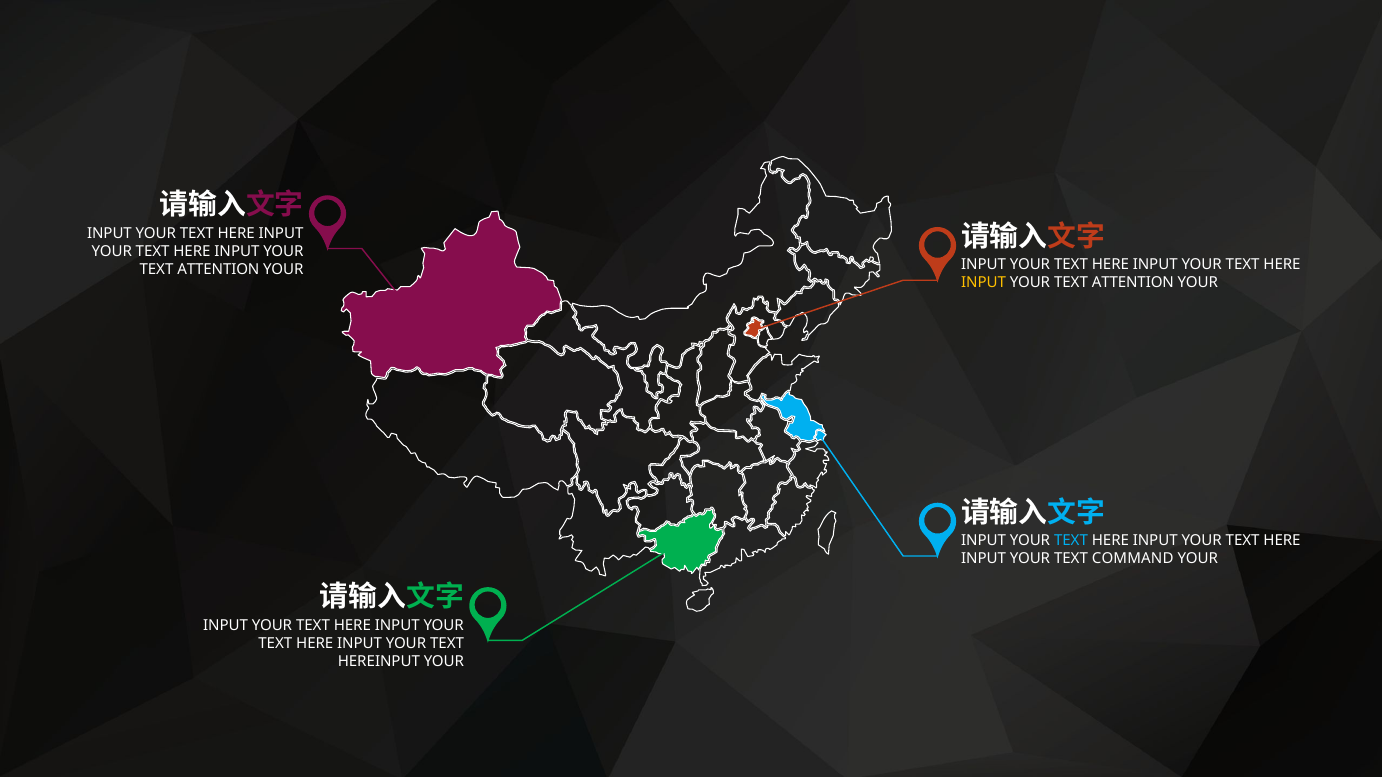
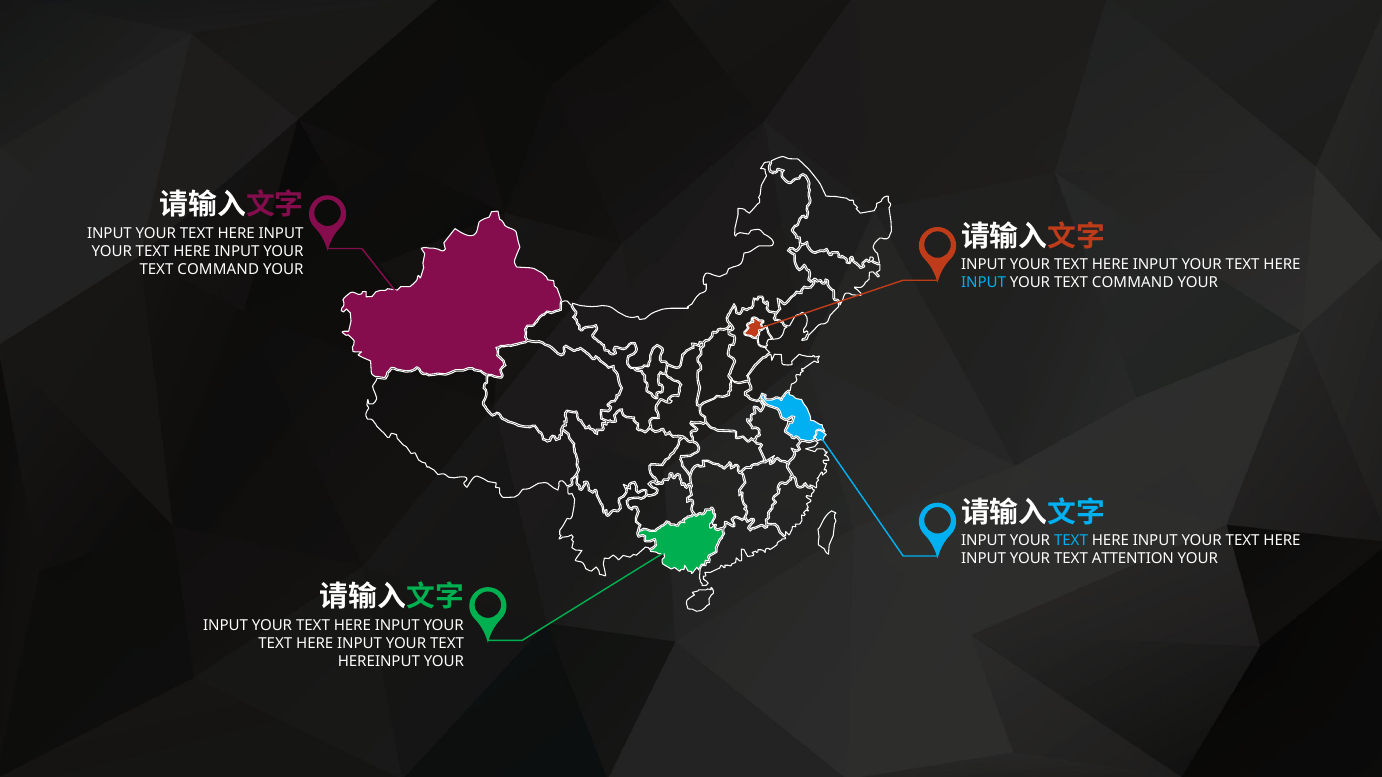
ATTENTION at (218, 270): ATTENTION -> COMMAND
INPUT at (984, 283) colour: yellow -> light blue
ATTENTION at (1133, 283): ATTENTION -> COMMAND
COMMAND: COMMAND -> ATTENTION
